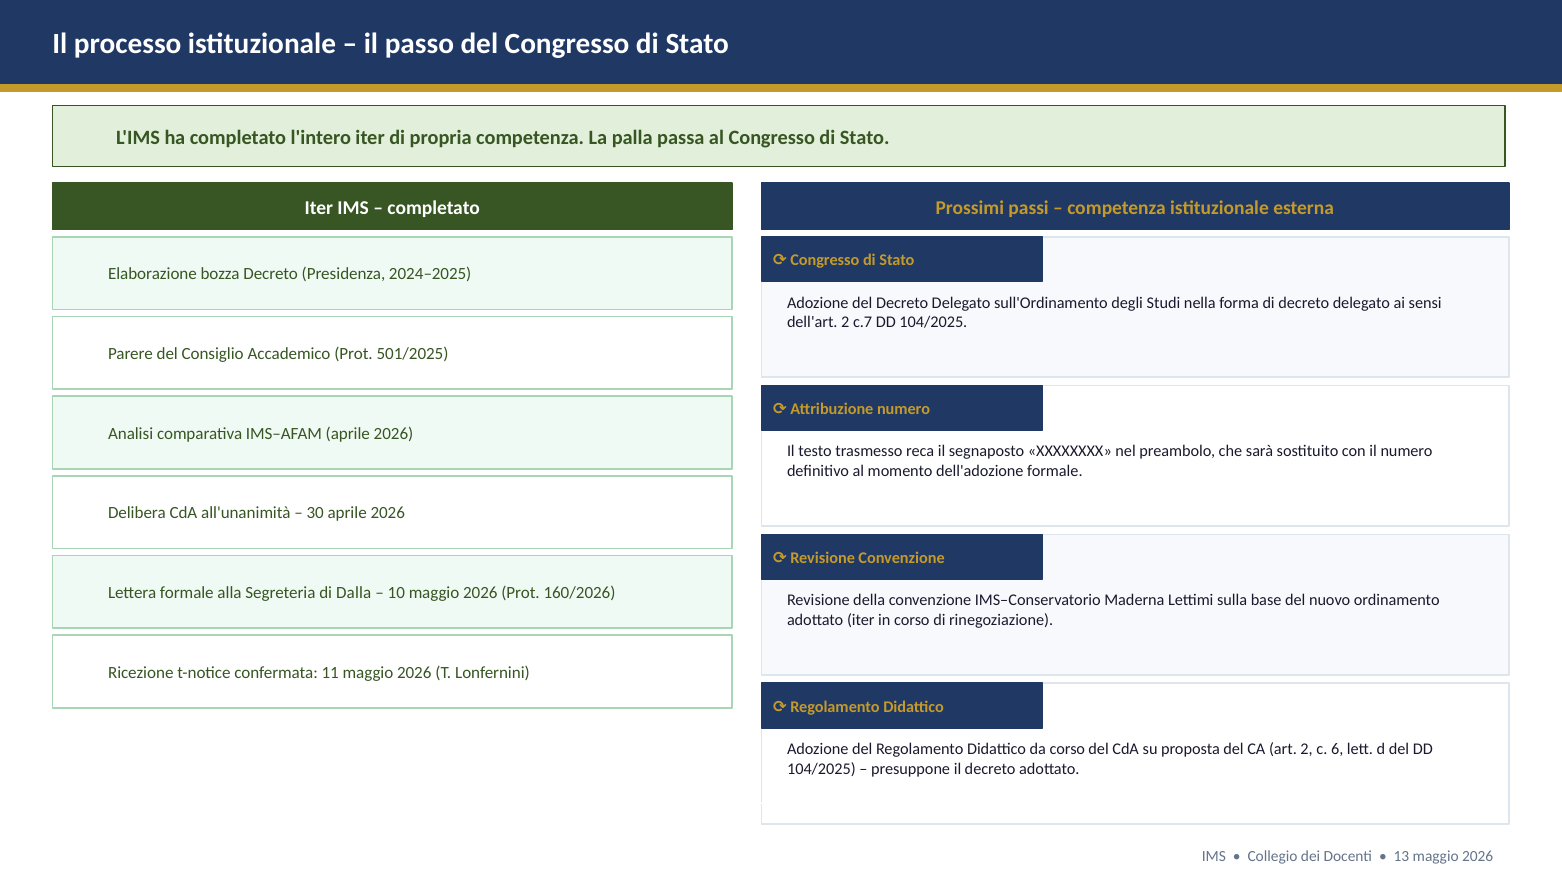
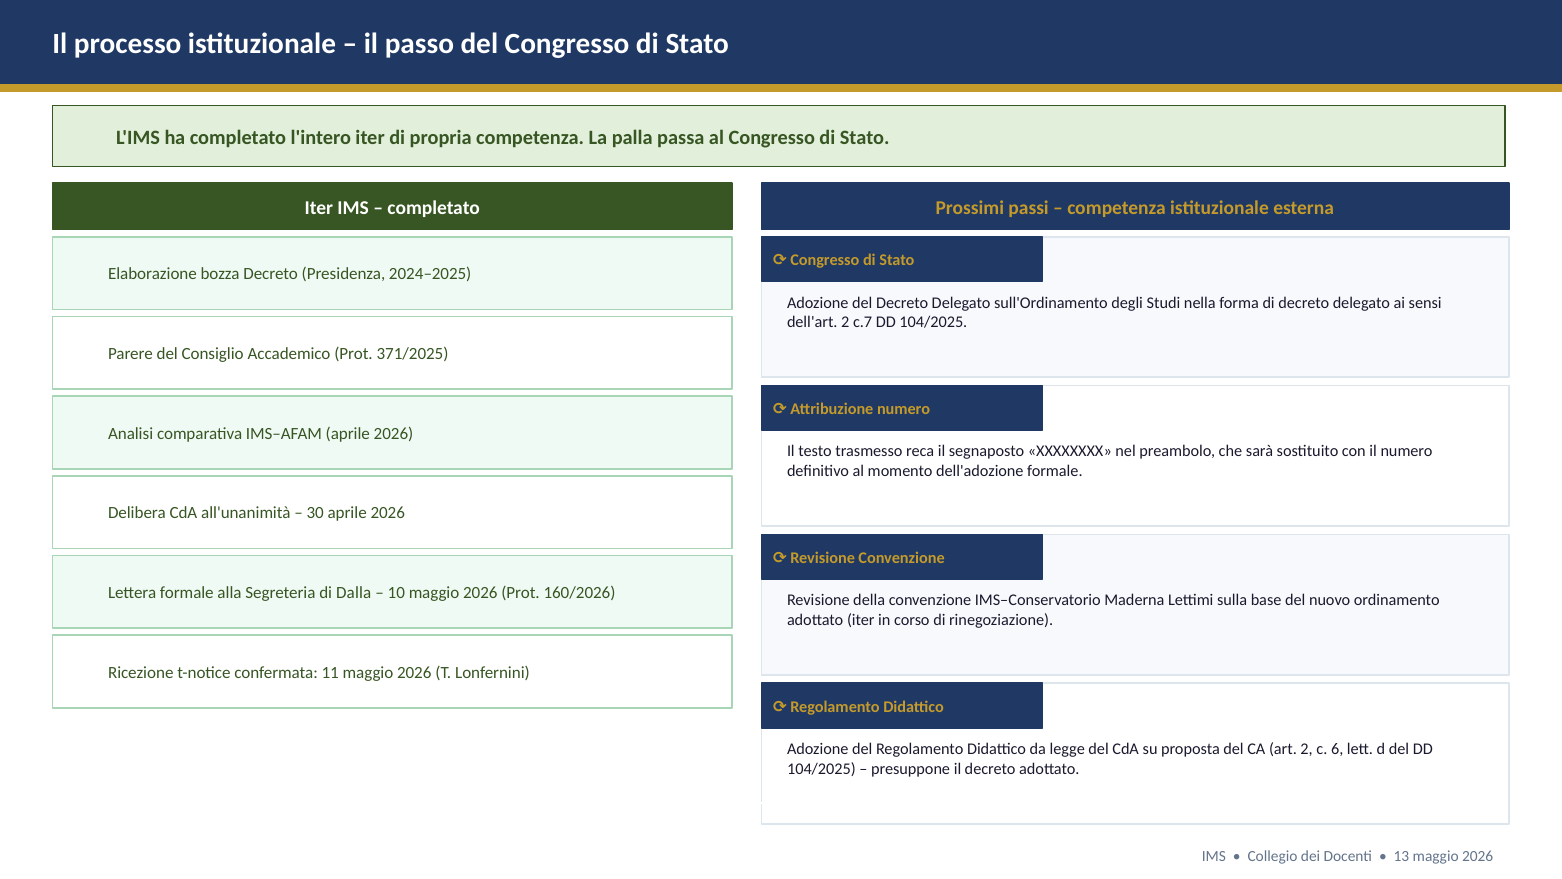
501/2025: 501/2025 -> 371/2025
da corso: corso -> legge
